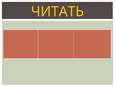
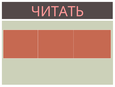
ЧИТАТЬ colour: yellow -> pink
